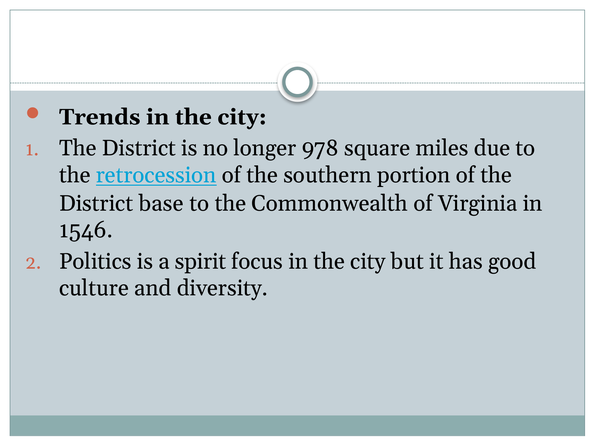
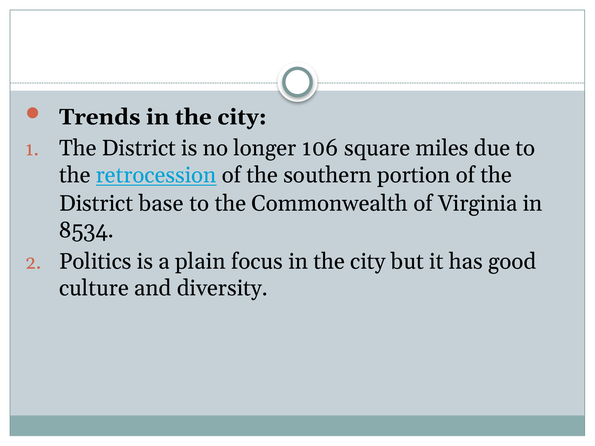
978: 978 -> 106
1546: 1546 -> 8534
spirit: spirit -> plain
